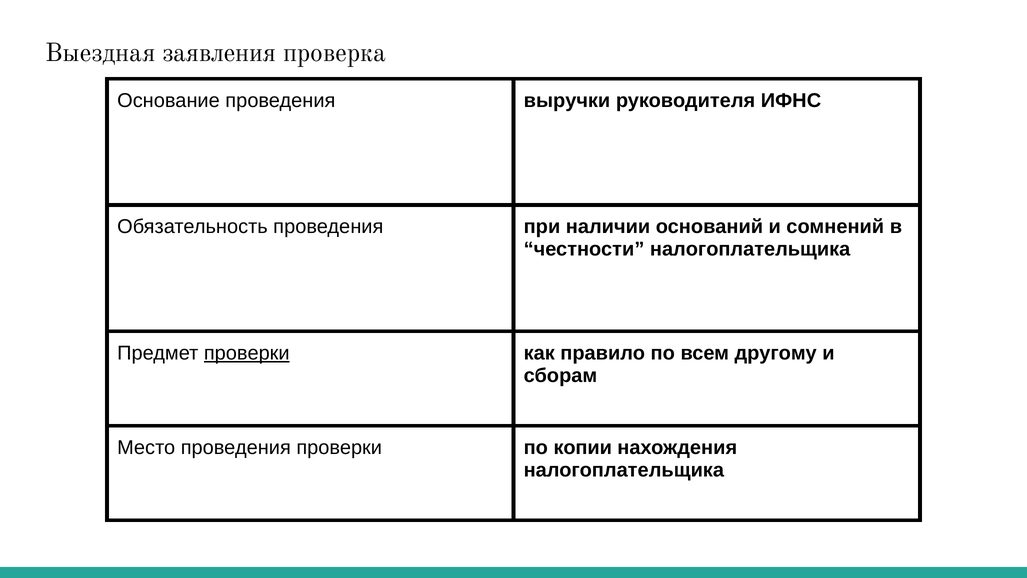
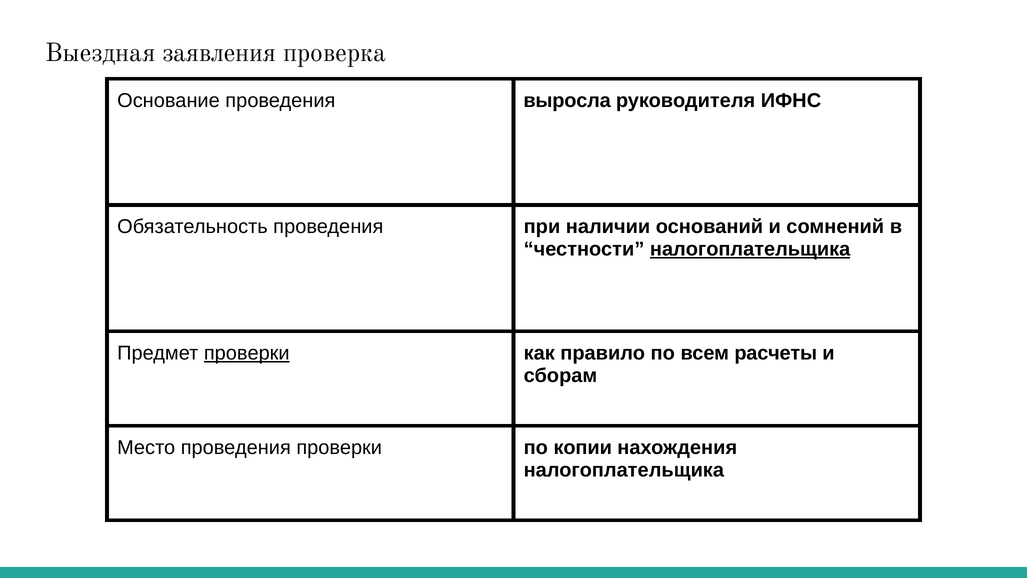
выручки: выручки -> выросла
налогоплательщика at (750, 249) underline: none -> present
другому: другому -> расчеты
